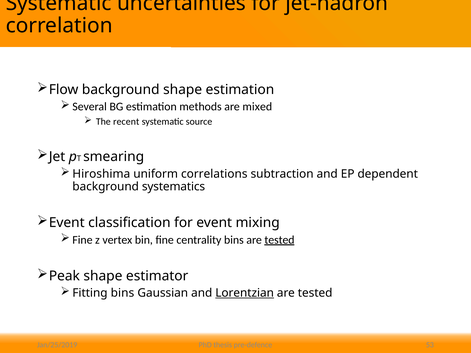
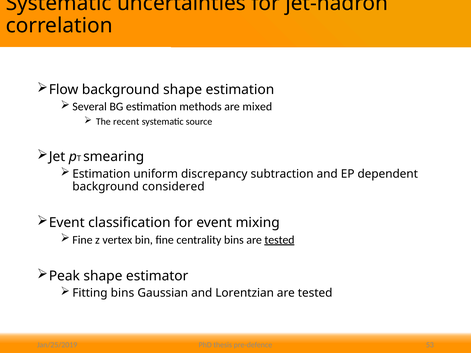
Hiroshima at (101, 174): Hiroshima -> Estimation
correlations: correlations -> discrepancy
systematics: systematics -> considered
Lorentzian underline: present -> none
